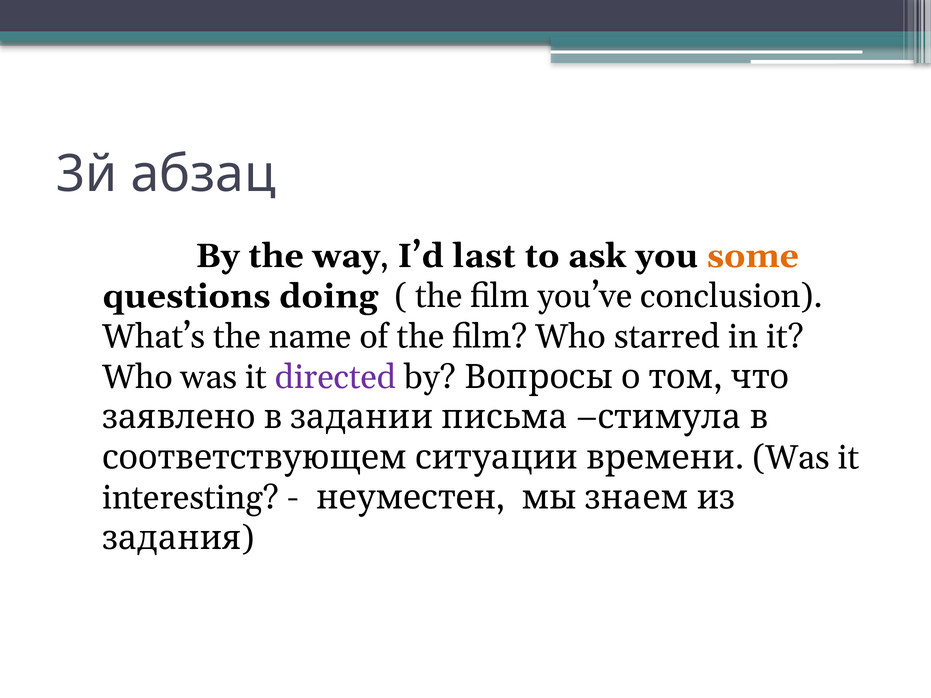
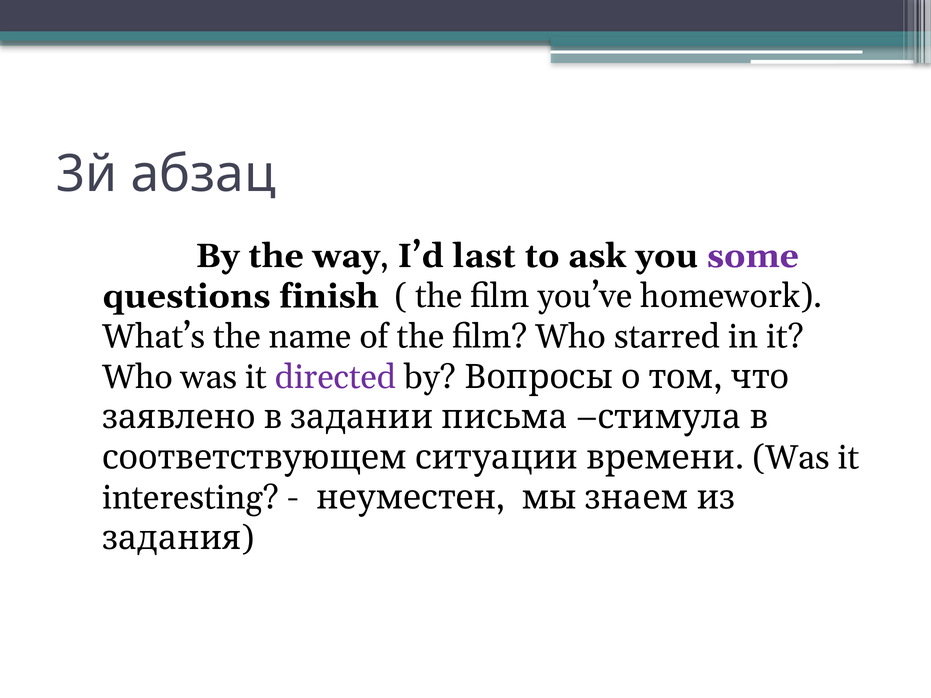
some colour: orange -> purple
doing: doing -> finish
conclusion: conclusion -> homework
